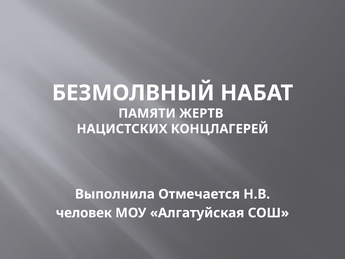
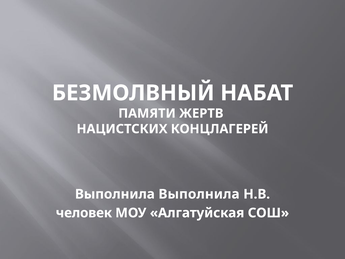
Выполнила Отмечается: Отмечается -> Выполнила
